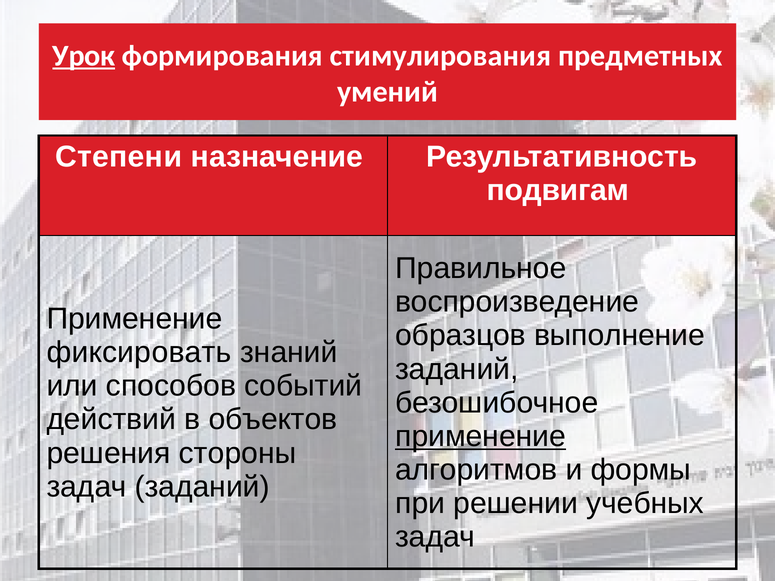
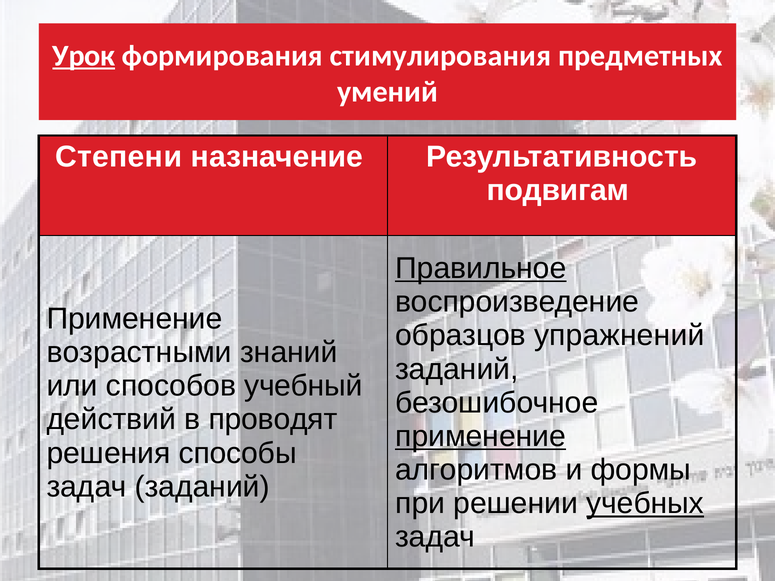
Правильное underline: none -> present
выполнение: выполнение -> упражнений
фиксировать: фиксировать -> возрастными
событий: событий -> учебный
объектов: объектов -> проводят
стороны: стороны -> способы
учебных underline: none -> present
